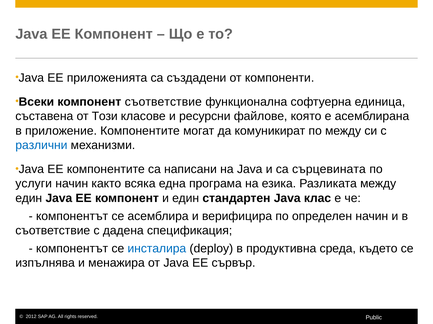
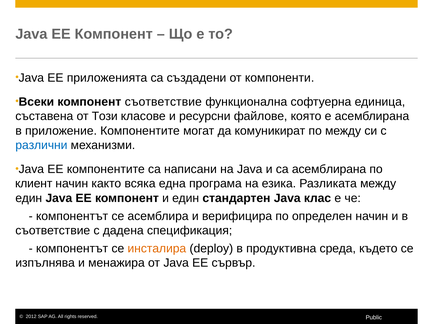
са сърцевината: сърцевината -> асемблирана
услуги: услуги -> клиент
инсталира colour: blue -> orange
